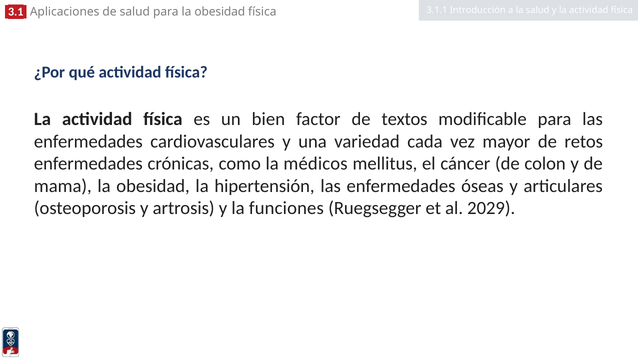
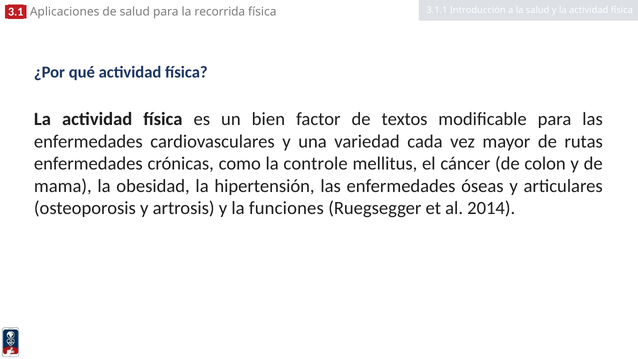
para la obesidad: obesidad -> recorrida
retos: retos -> rutas
médicos: médicos -> controle
2029: 2029 -> 2014
